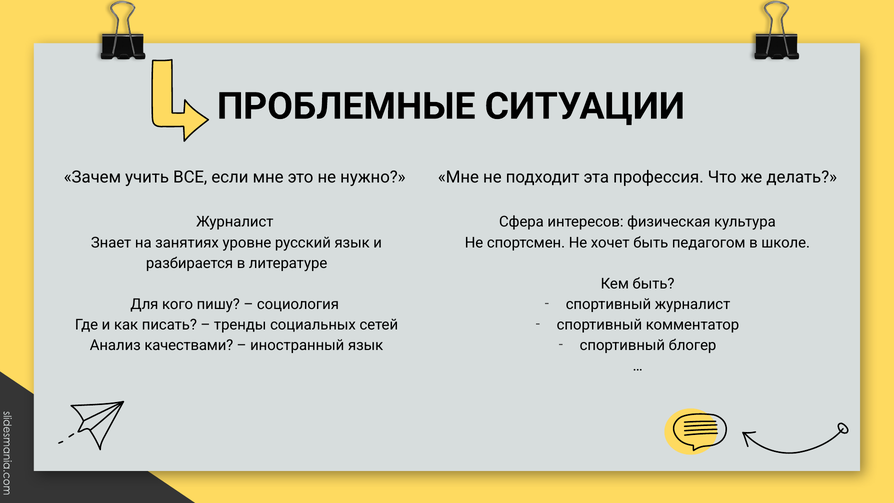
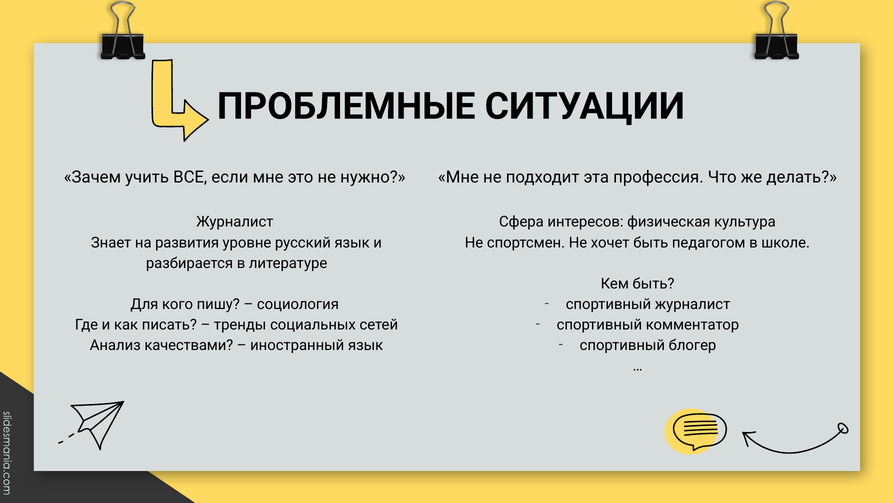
занятиях: занятиях -> развития
